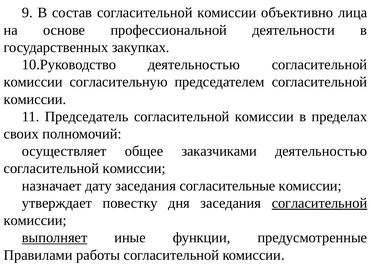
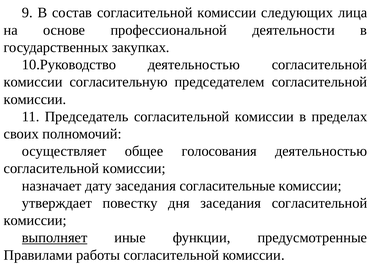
объективно: объективно -> следующих
заказчиками: заказчиками -> голосования
согласительной at (320, 203) underline: present -> none
